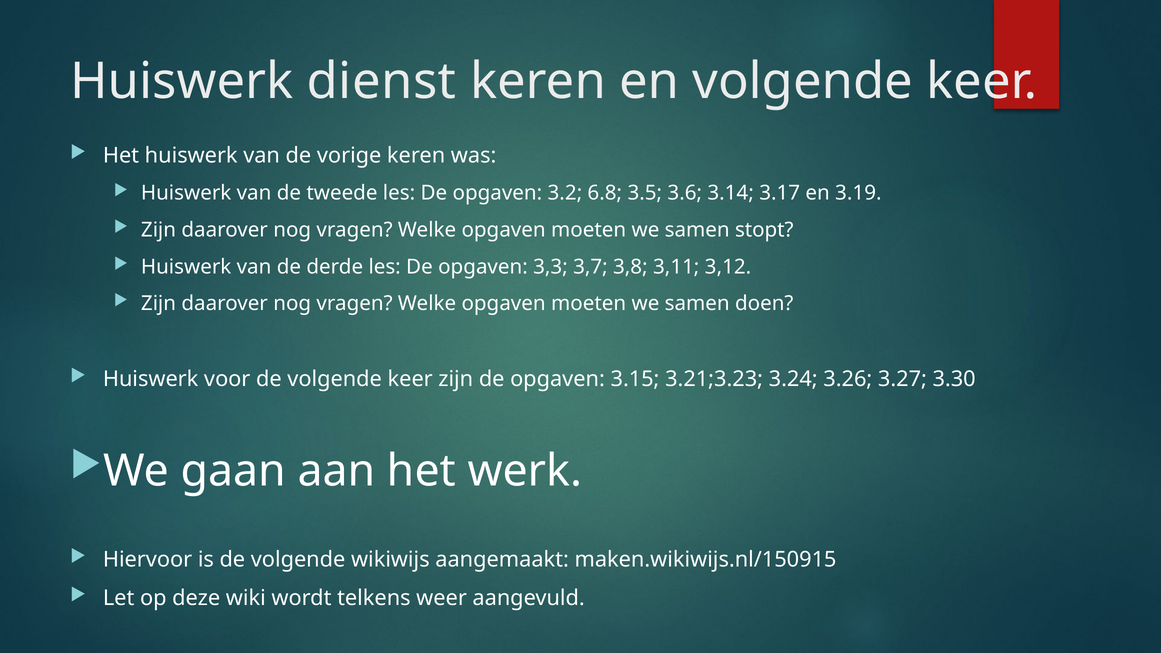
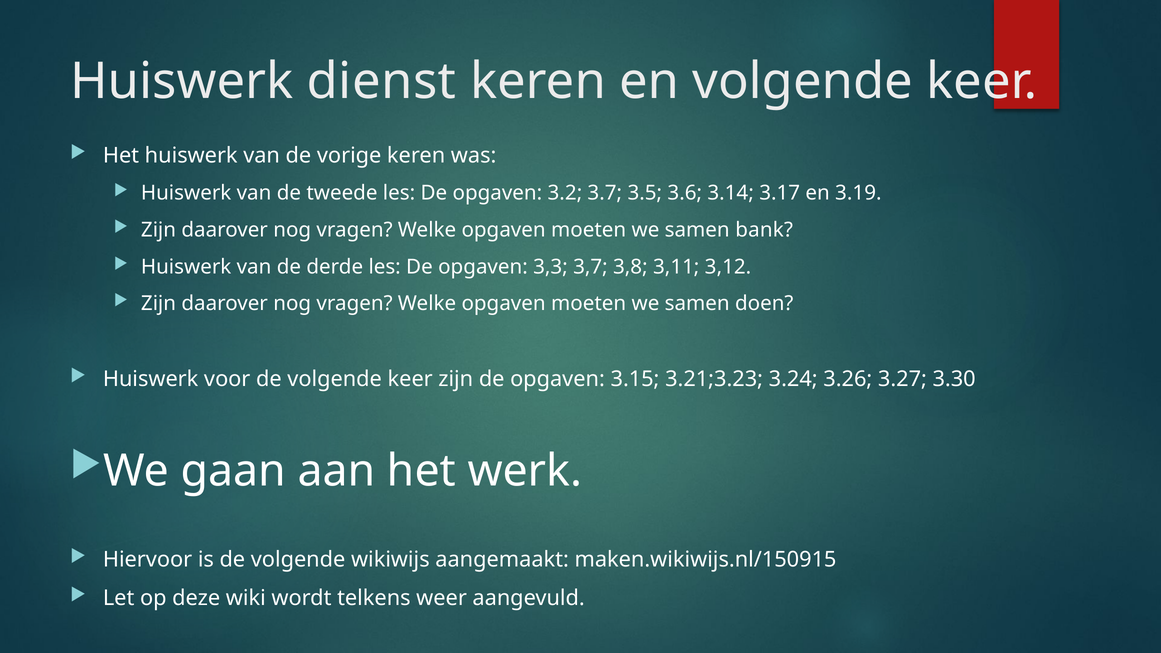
6.8: 6.8 -> 3.7
stopt: stopt -> bank
